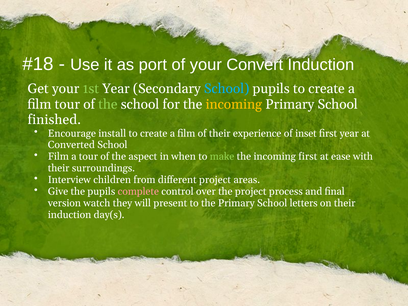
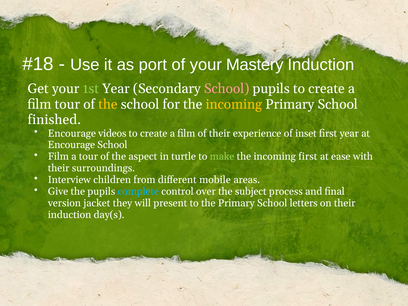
Convert: Convert -> Mastery
School at (227, 89) colour: light blue -> pink
the at (108, 104) colour: light green -> yellow
install: install -> videos
Converted at (71, 145): Converted -> Encourage
when: when -> turtle
different project: project -> mobile
complete colour: pink -> light blue
the project: project -> subject
watch: watch -> jacket
